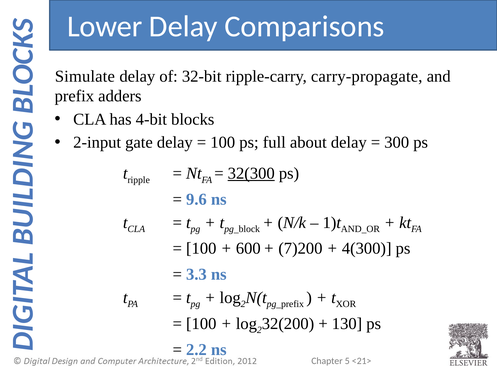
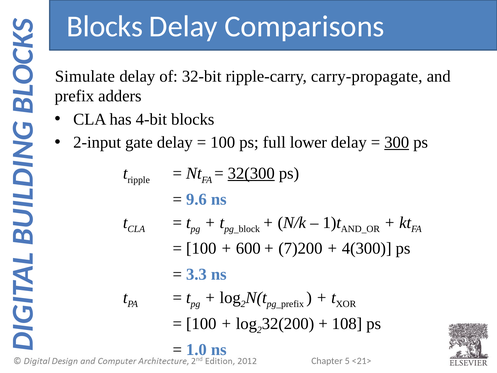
Lower at (105, 27): Lower -> Blocks
about: about -> lower
300 underline: none -> present
130: 130 -> 108
2.2: 2.2 -> 1.0
